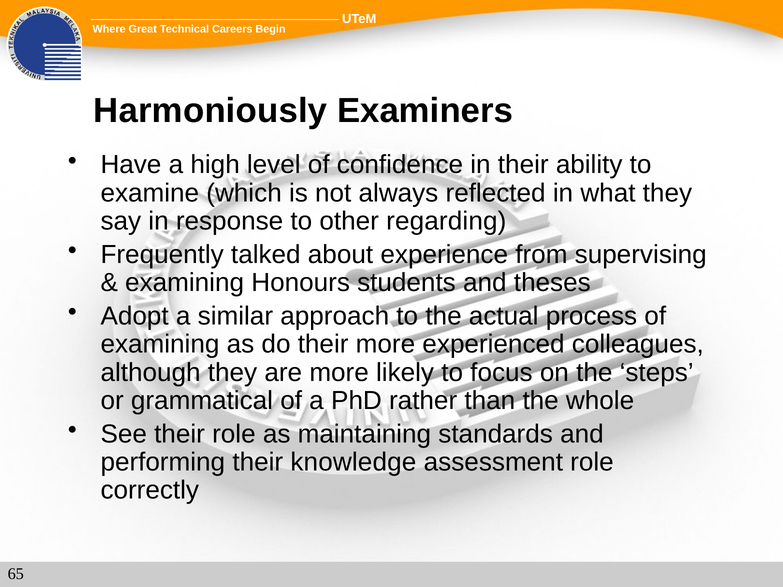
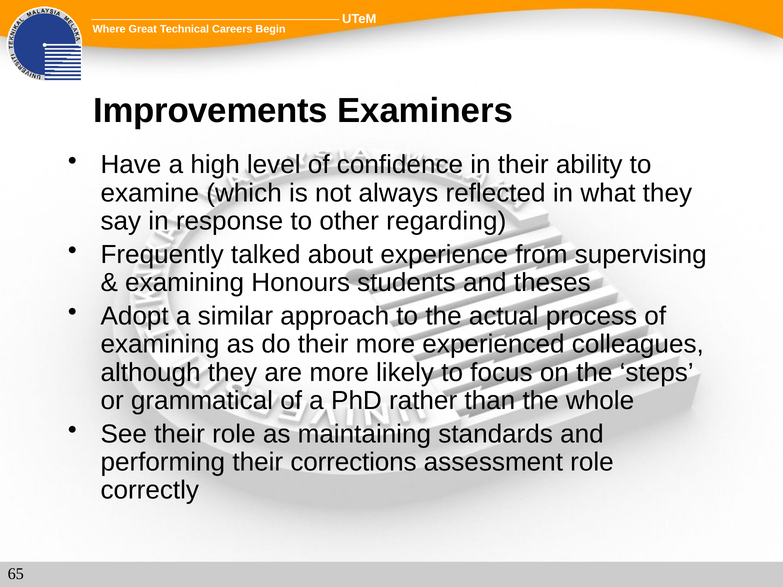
Harmoniously: Harmoniously -> Improvements
knowledge: knowledge -> corrections
